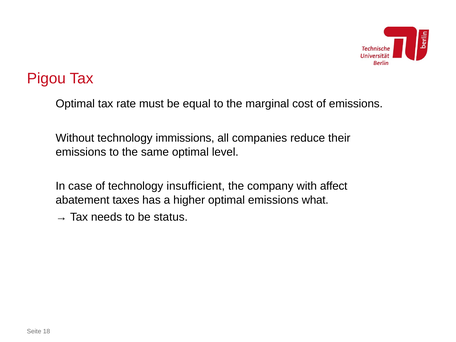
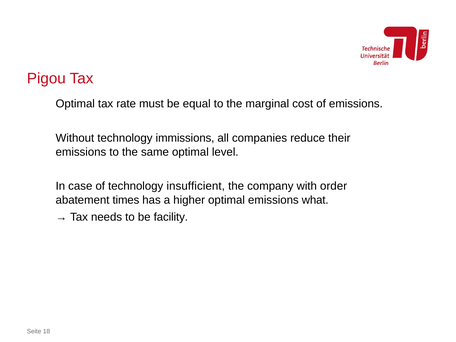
affect: affect -> order
taxes: taxes -> times
status: status -> facility
